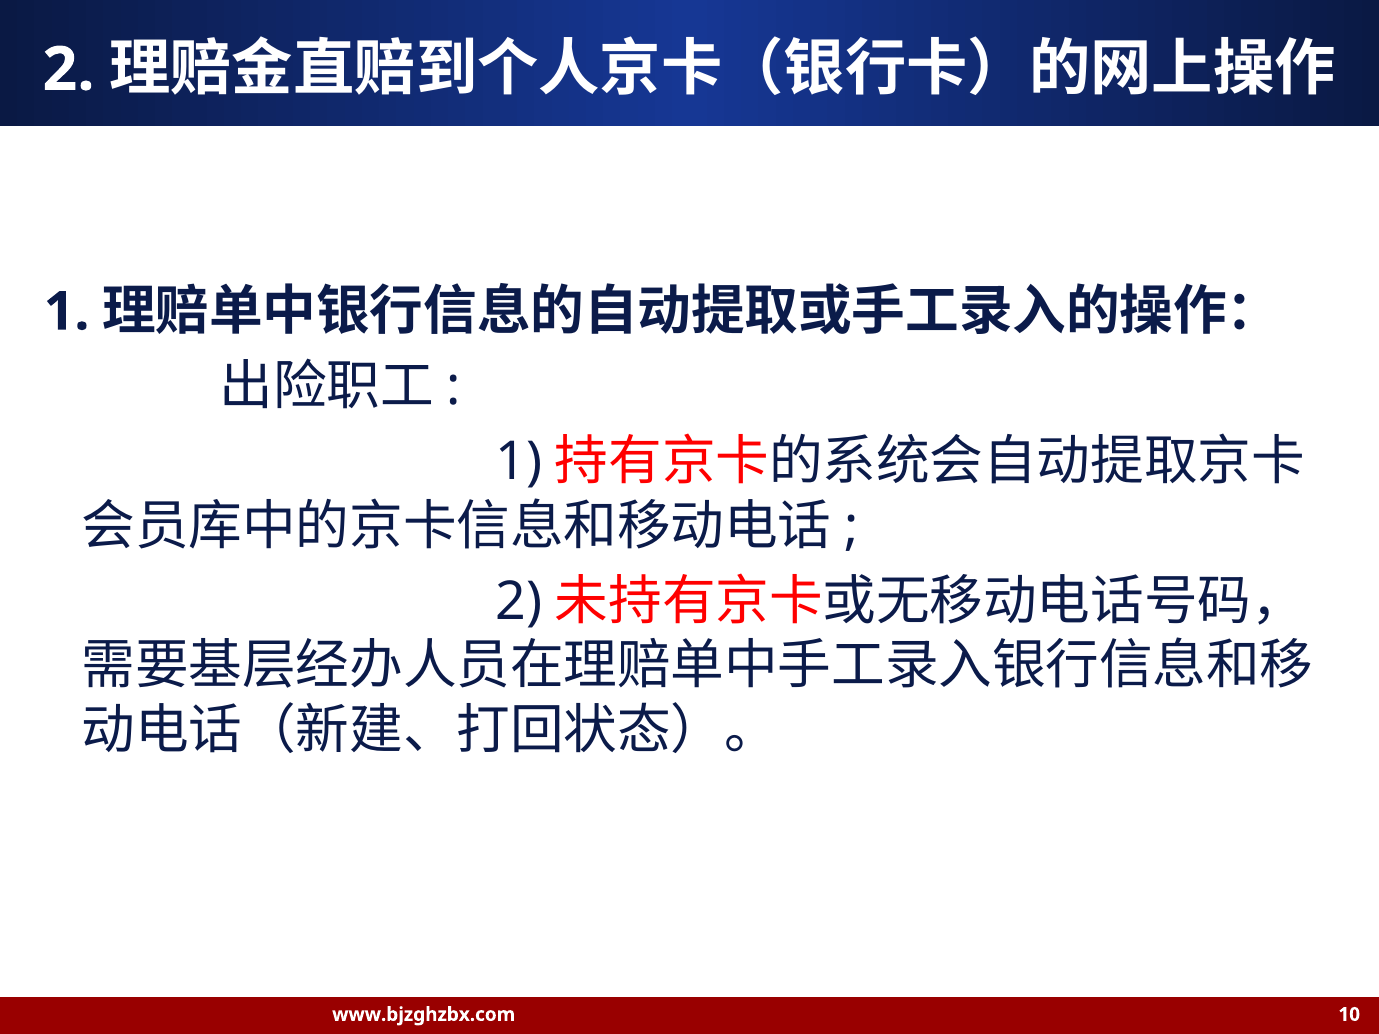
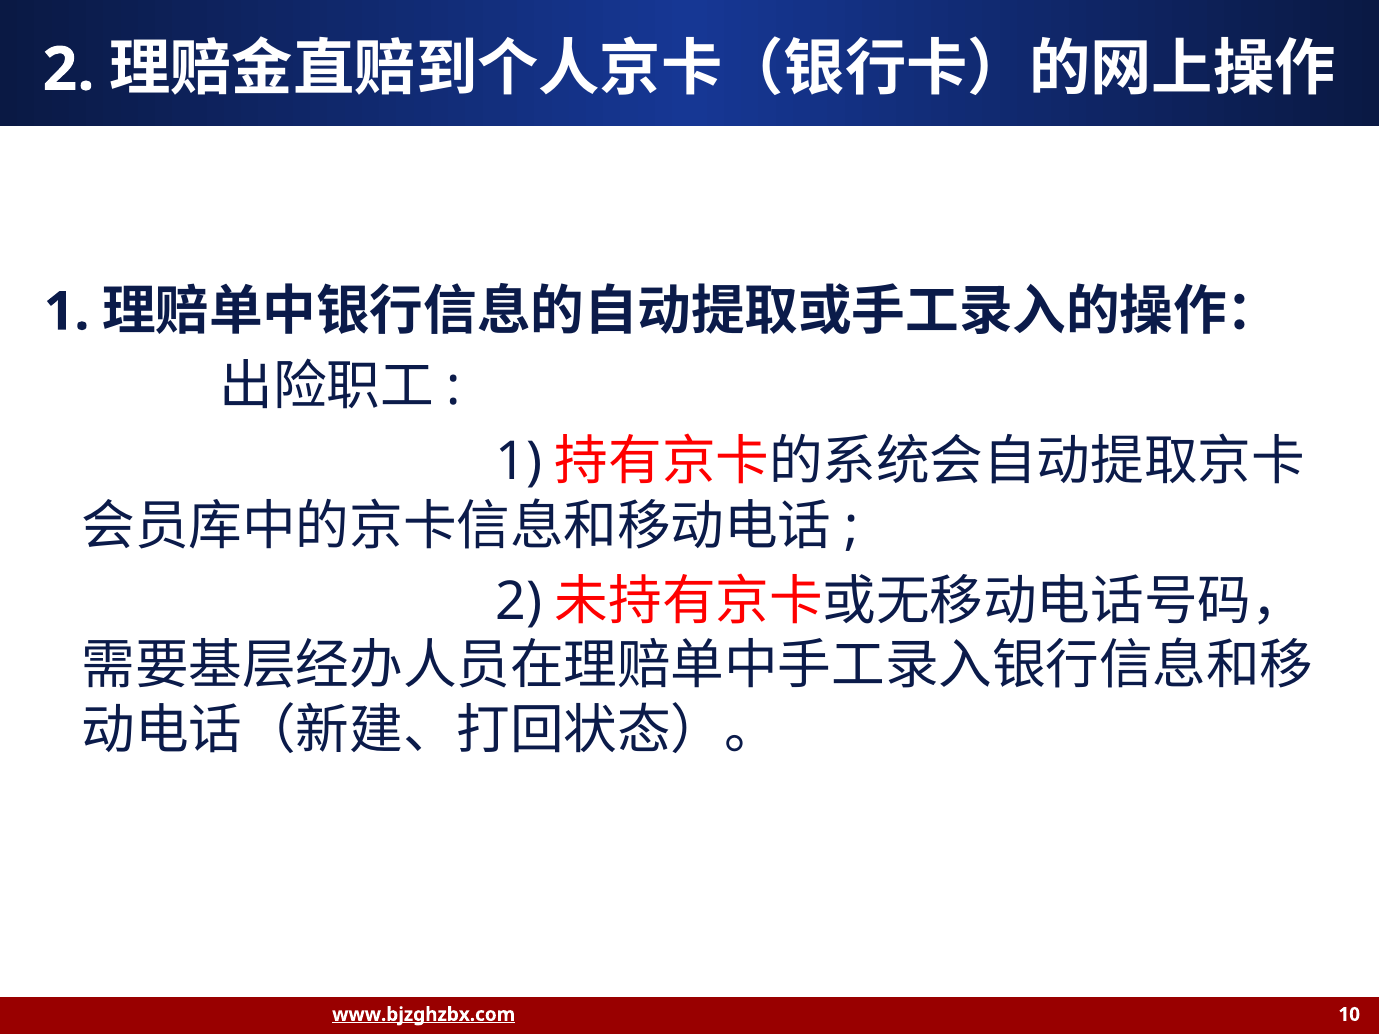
www.bjzghzbx.com underline: none -> present
